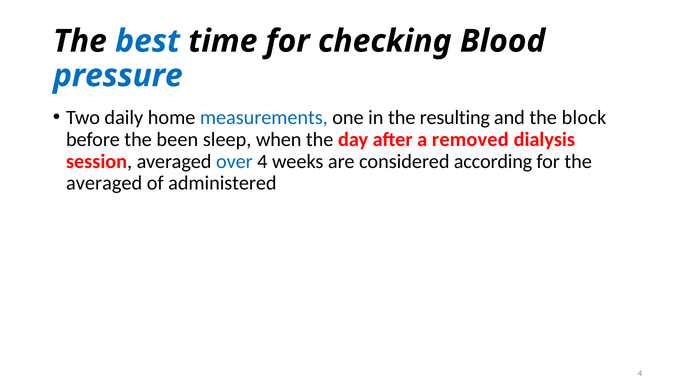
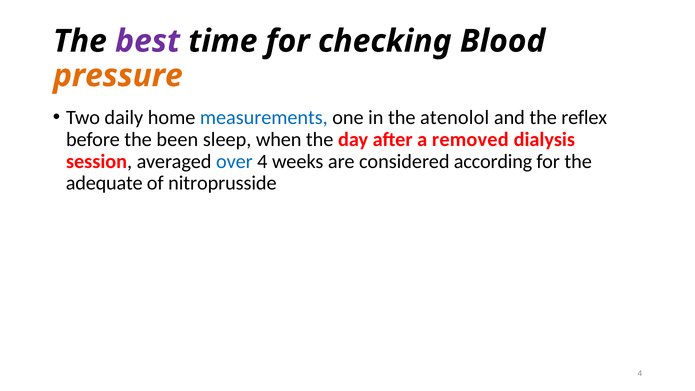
best colour: blue -> purple
pressure colour: blue -> orange
resulting: resulting -> atenolol
block: block -> reflex
averaged at (104, 183): averaged -> adequate
administered: administered -> nitroprusside
